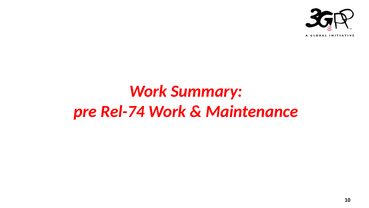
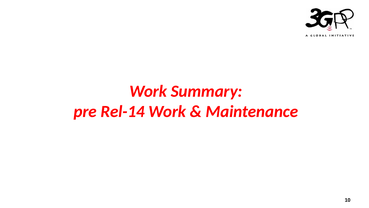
Rel-74: Rel-74 -> Rel-14
